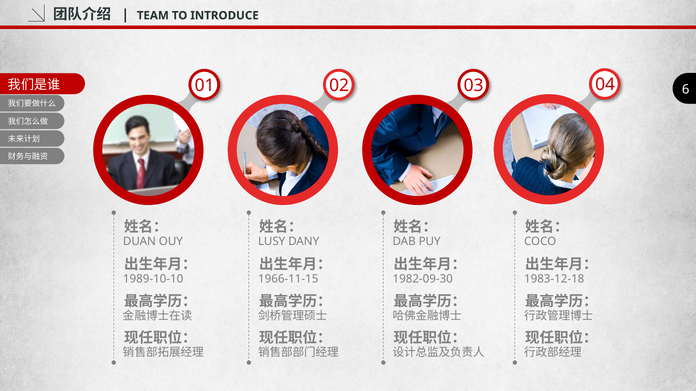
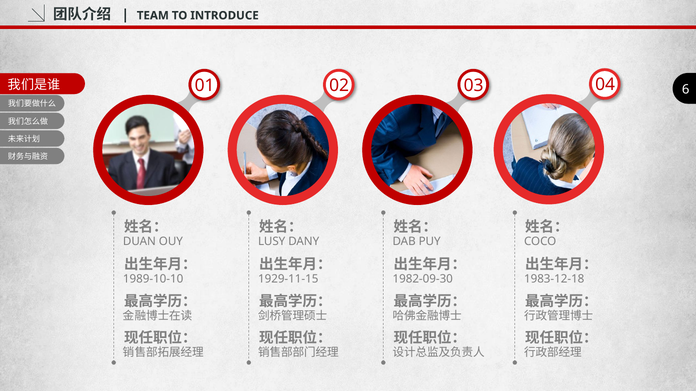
1966-11-15: 1966-11-15 -> 1929-11-15
